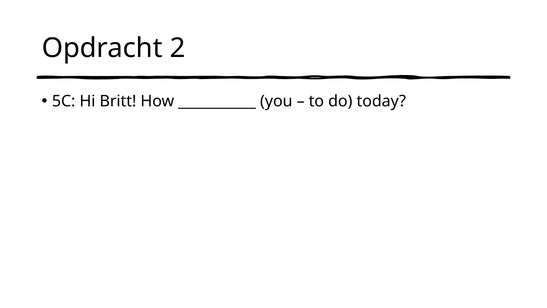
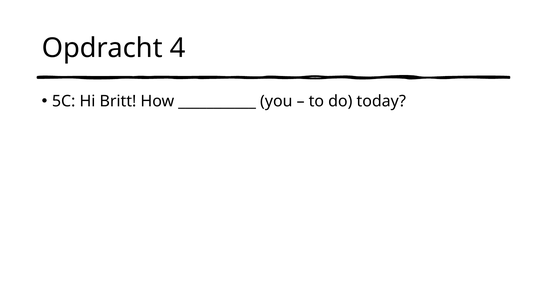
2: 2 -> 4
